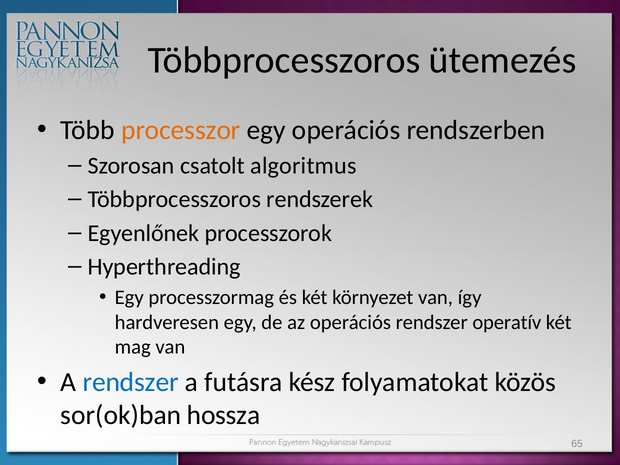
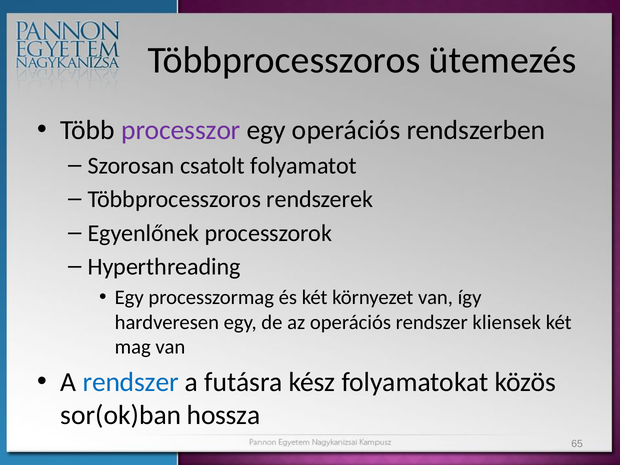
processzor colour: orange -> purple
algoritmus: algoritmus -> folyamatot
operatív: operatív -> kliensek
